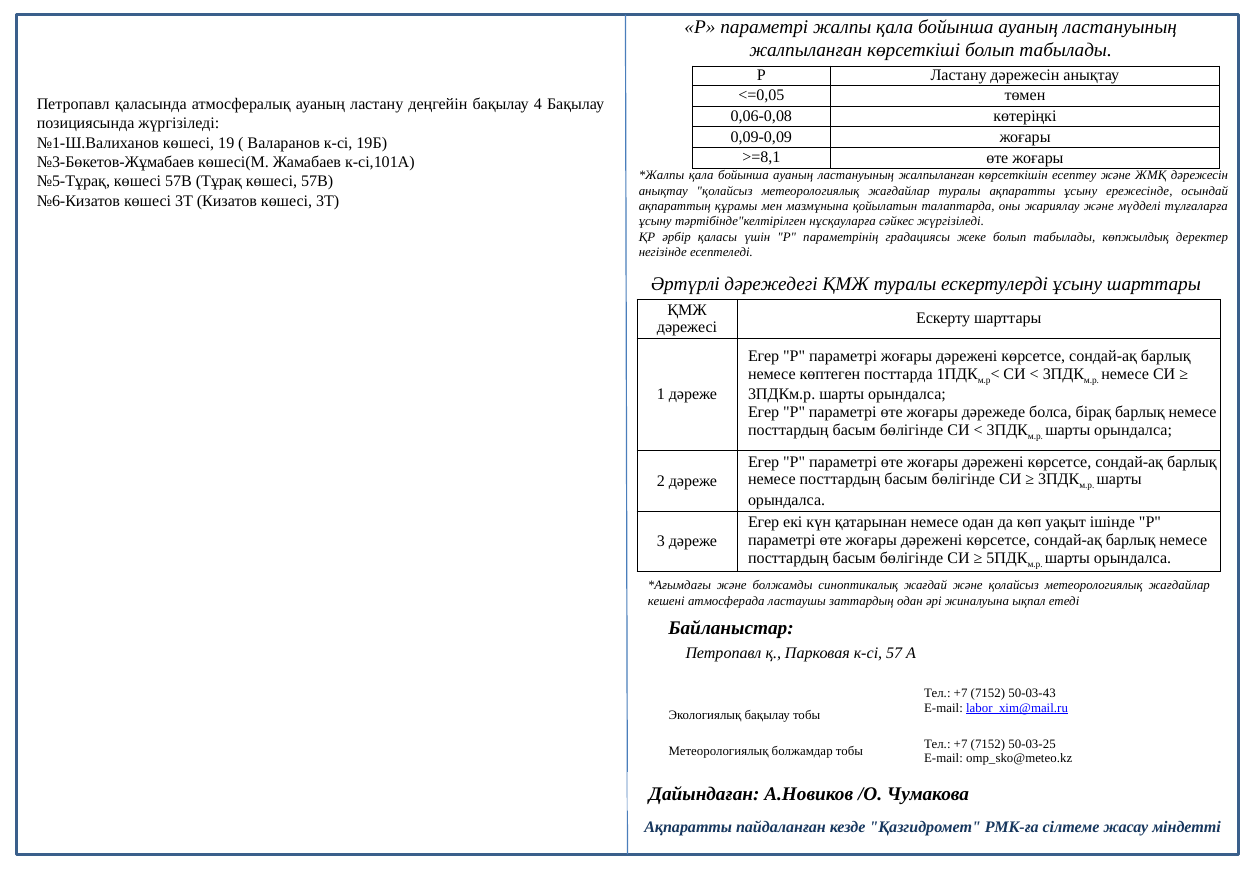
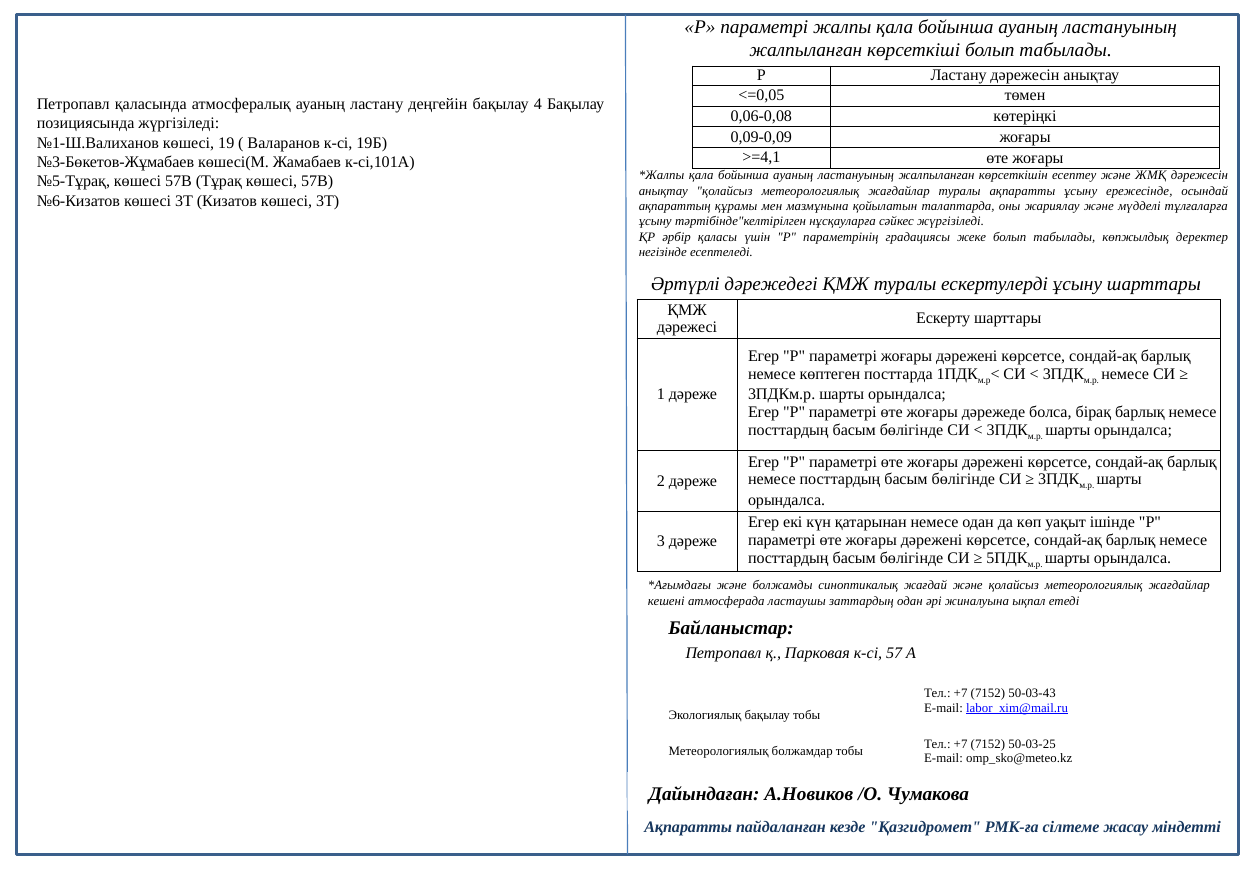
>=8,1: >=8,1 -> >=4,1
